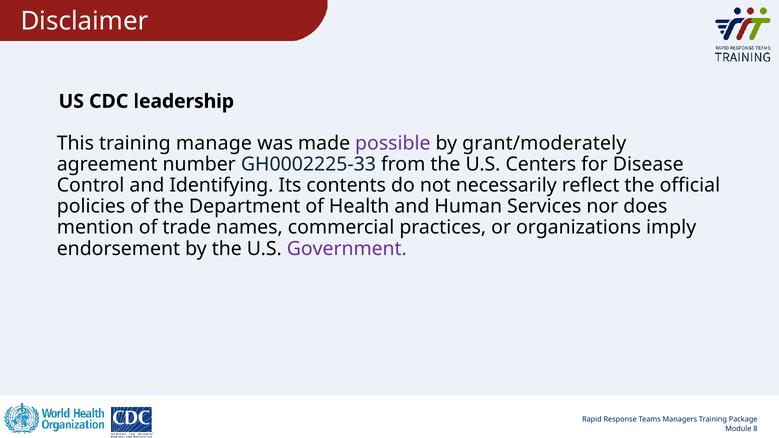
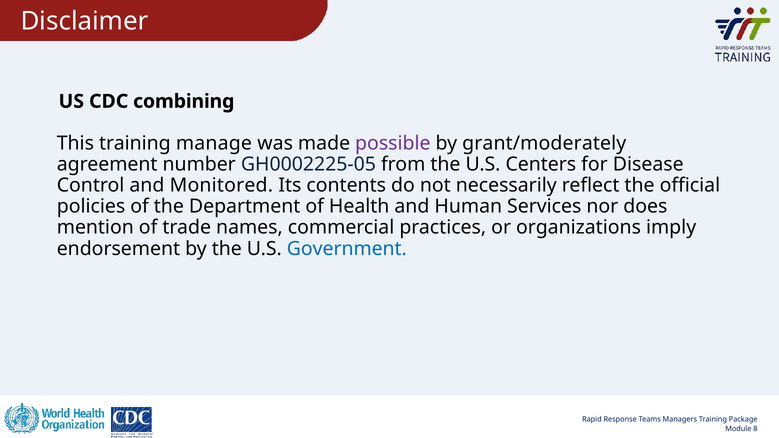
leadership: leadership -> combining
GH0002225-33: GH0002225-33 -> GH0002225-05
Identifying: Identifying -> Monitored
Government colour: purple -> blue
